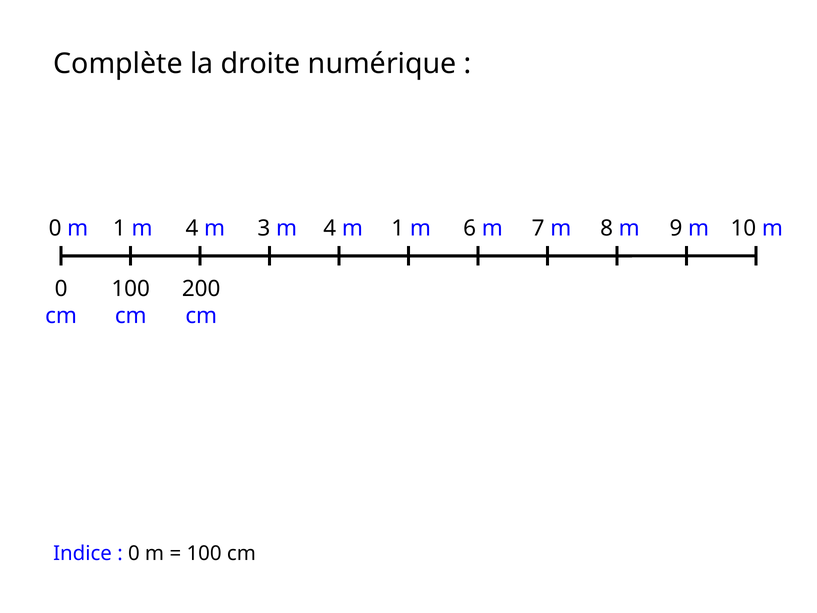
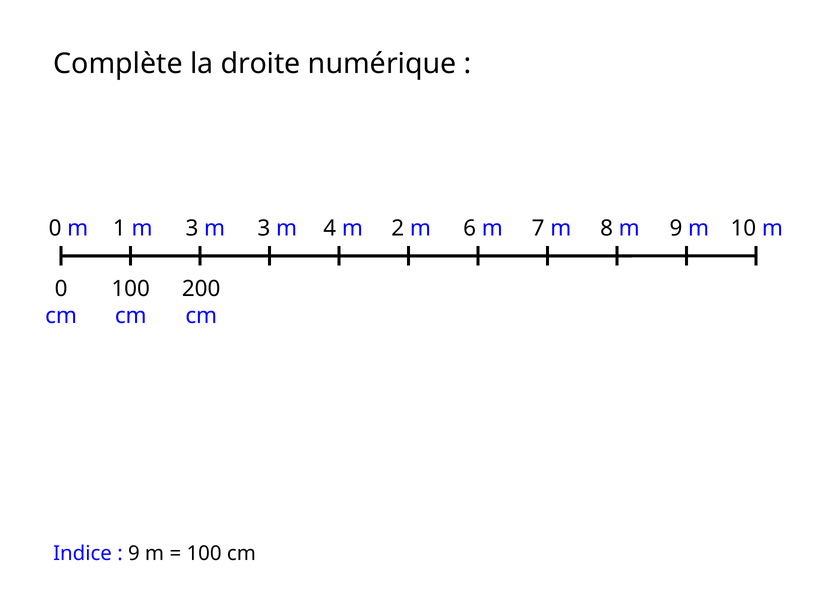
1 m 4: 4 -> 3
4 m 1: 1 -> 2
0 at (134, 553): 0 -> 9
